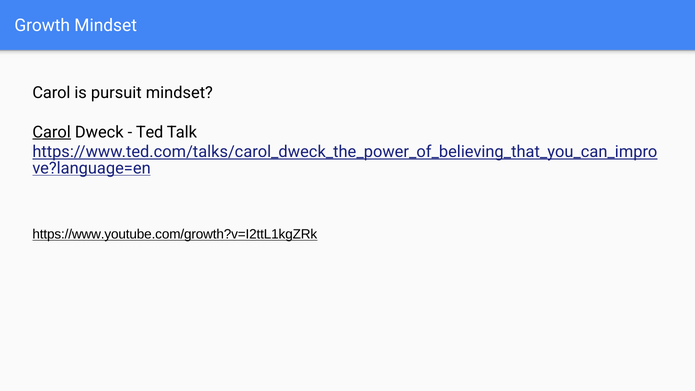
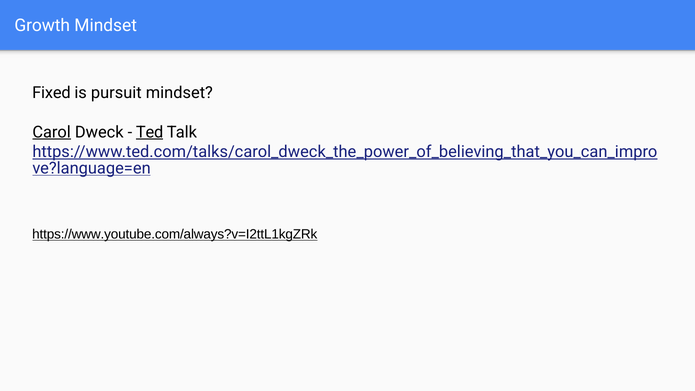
Carol at (51, 93): Carol -> Fixed
Ted underline: none -> present
https://www.youtube.com/growth?v=I2ttL1kgZRk: https://www.youtube.com/growth?v=I2ttL1kgZRk -> https://www.youtube.com/always?v=I2ttL1kgZRk
